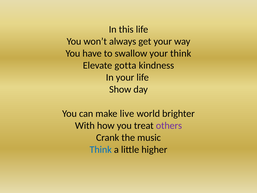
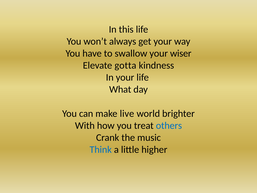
your think: think -> wiser
Show: Show -> What
others colour: purple -> blue
